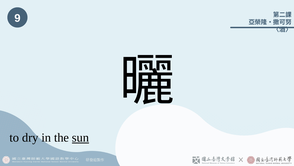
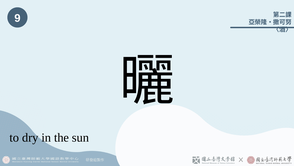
sun underline: present -> none
